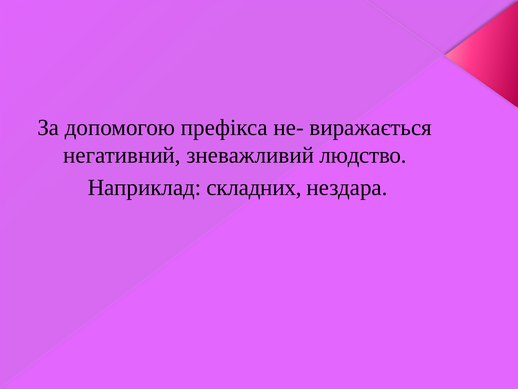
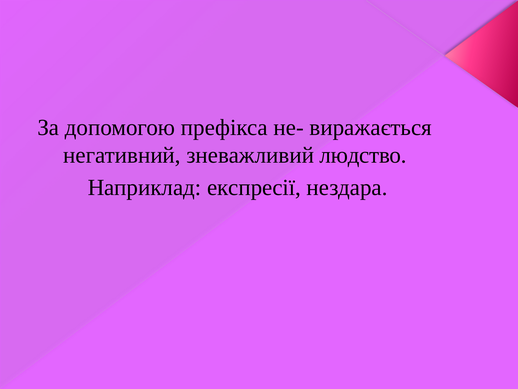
складних: складних -> експресії
